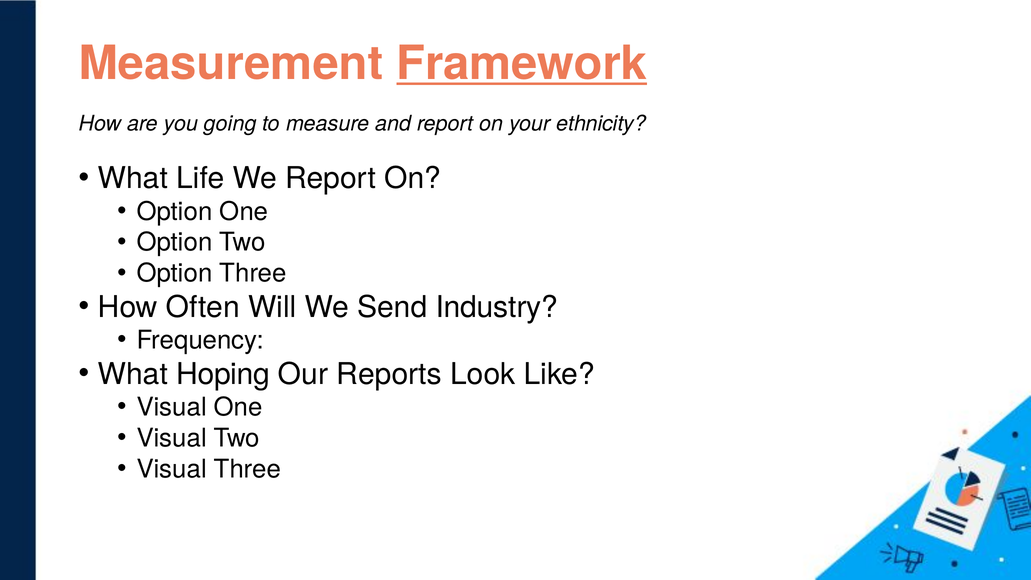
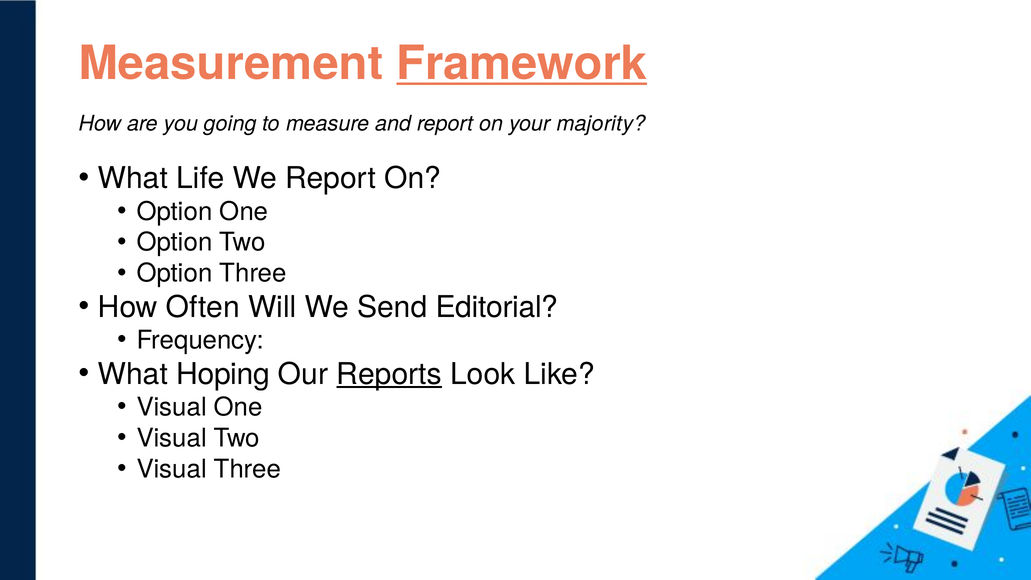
ethnicity: ethnicity -> majority
Industry: Industry -> Editorial
Reports underline: none -> present
